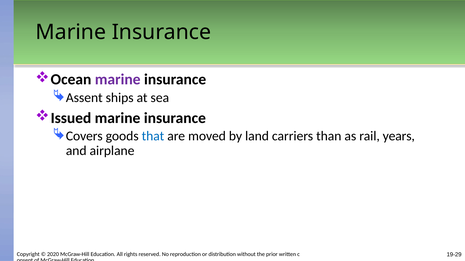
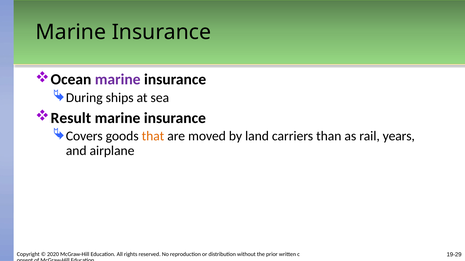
Assent: Assent -> During
Issued: Issued -> Result
that colour: blue -> orange
